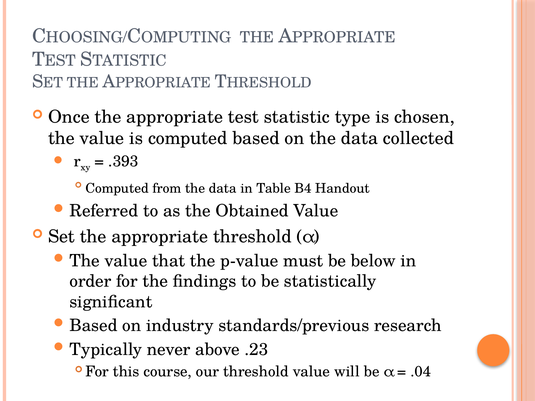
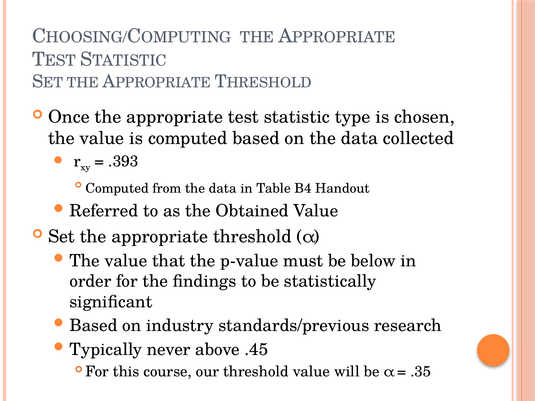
.23: .23 -> .45
.04: .04 -> .35
